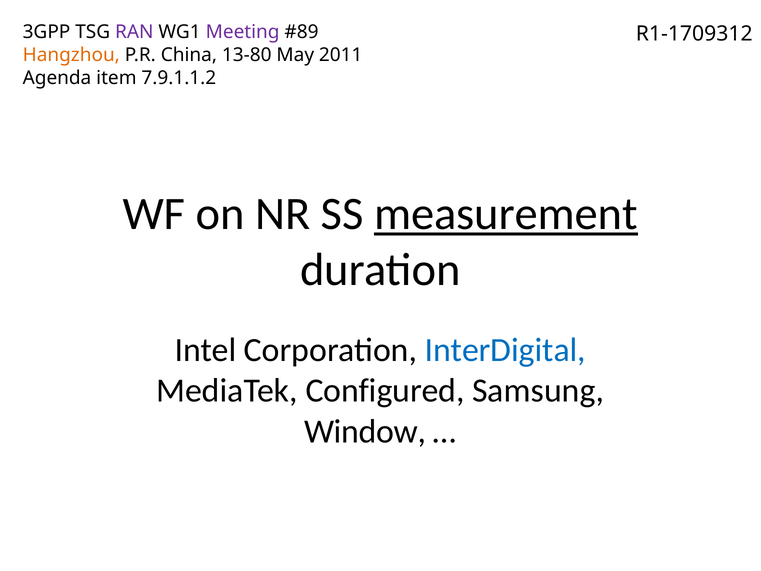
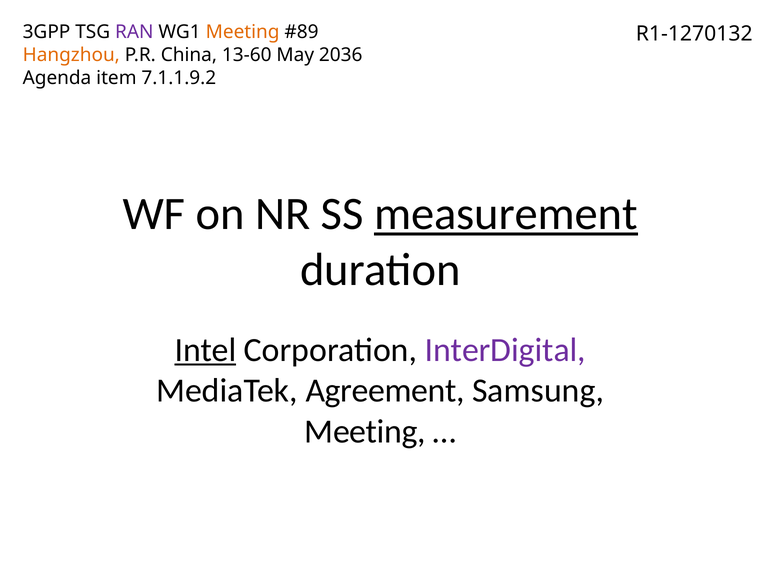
Meeting at (243, 32) colour: purple -> orange
R1-1709312: R1-1709312 -> R1-1270132
13-80: 13-80 -> 13-60
2011: 2011 -> 2036
7.9.1.1.2: 7.9.1.1.2 -> 7.1.1.9.2
Intel underline: none -> present
InterDigital colour: blue -> purple
Configured: Configured -> Agreement
Window at (365, 431): Window -> Meeting
